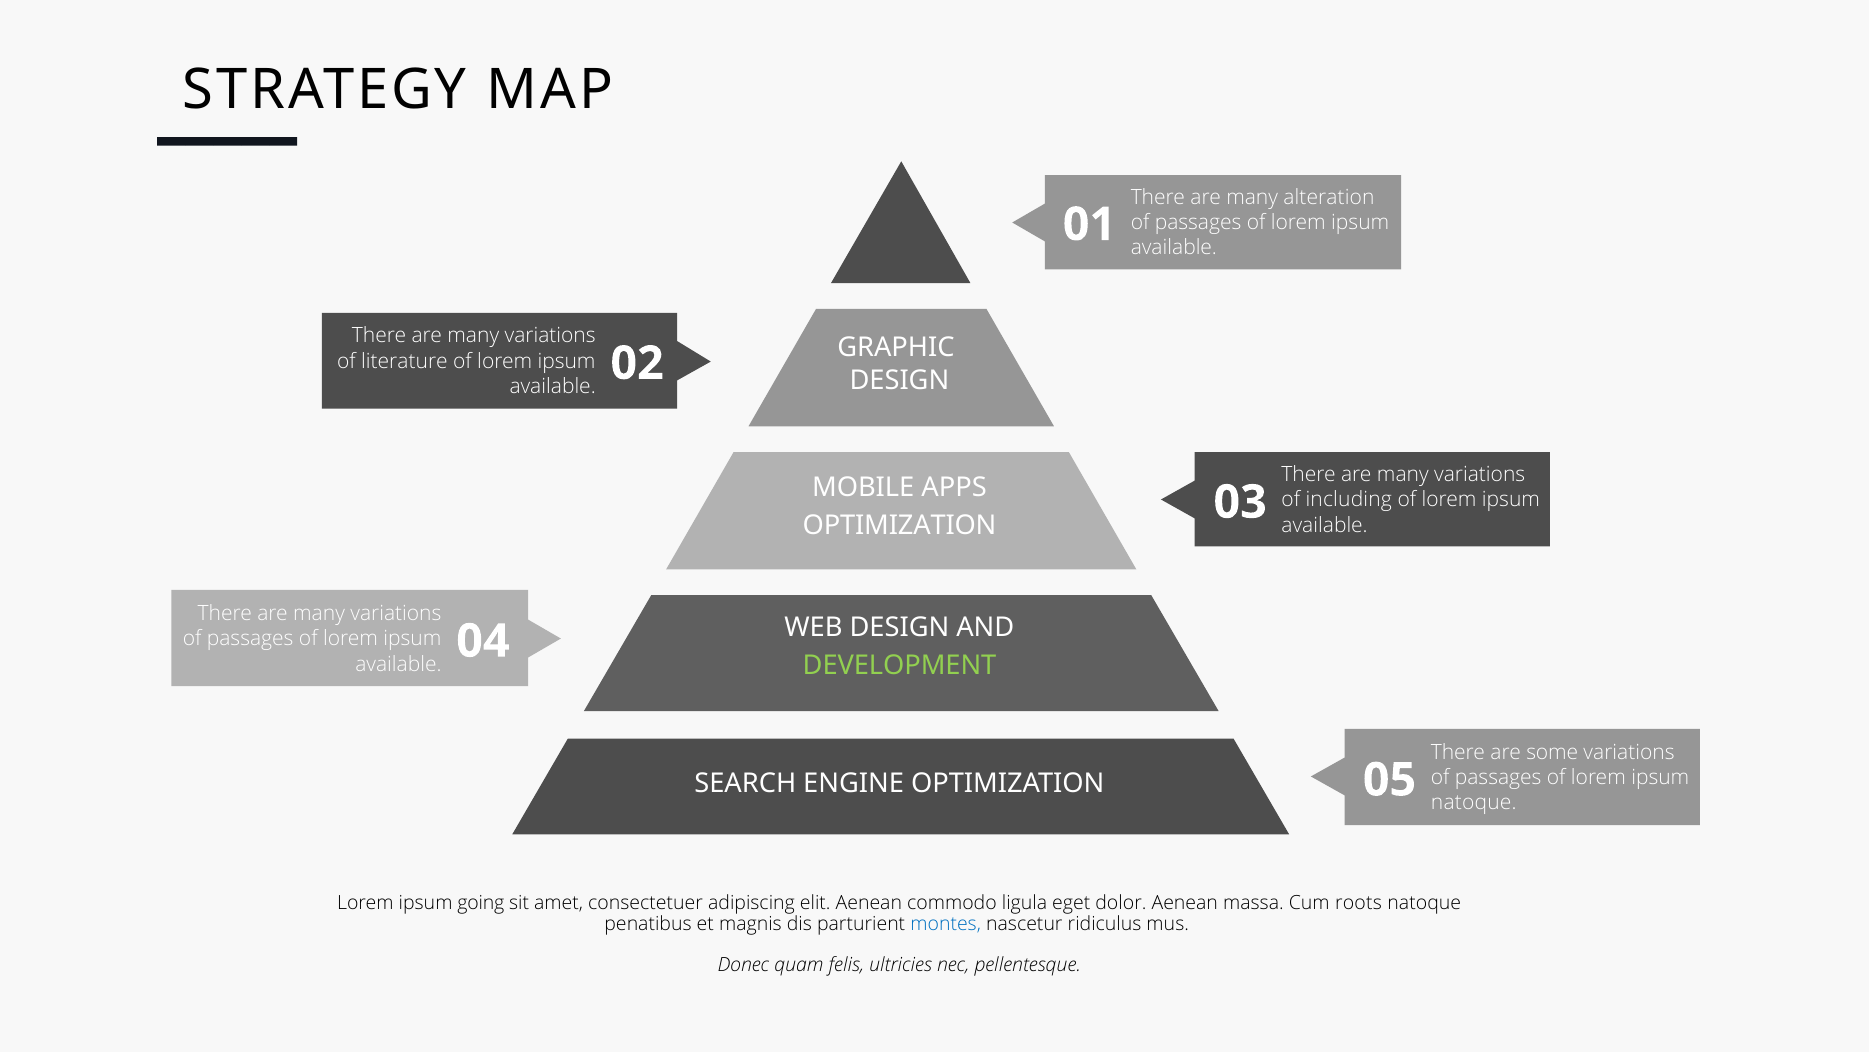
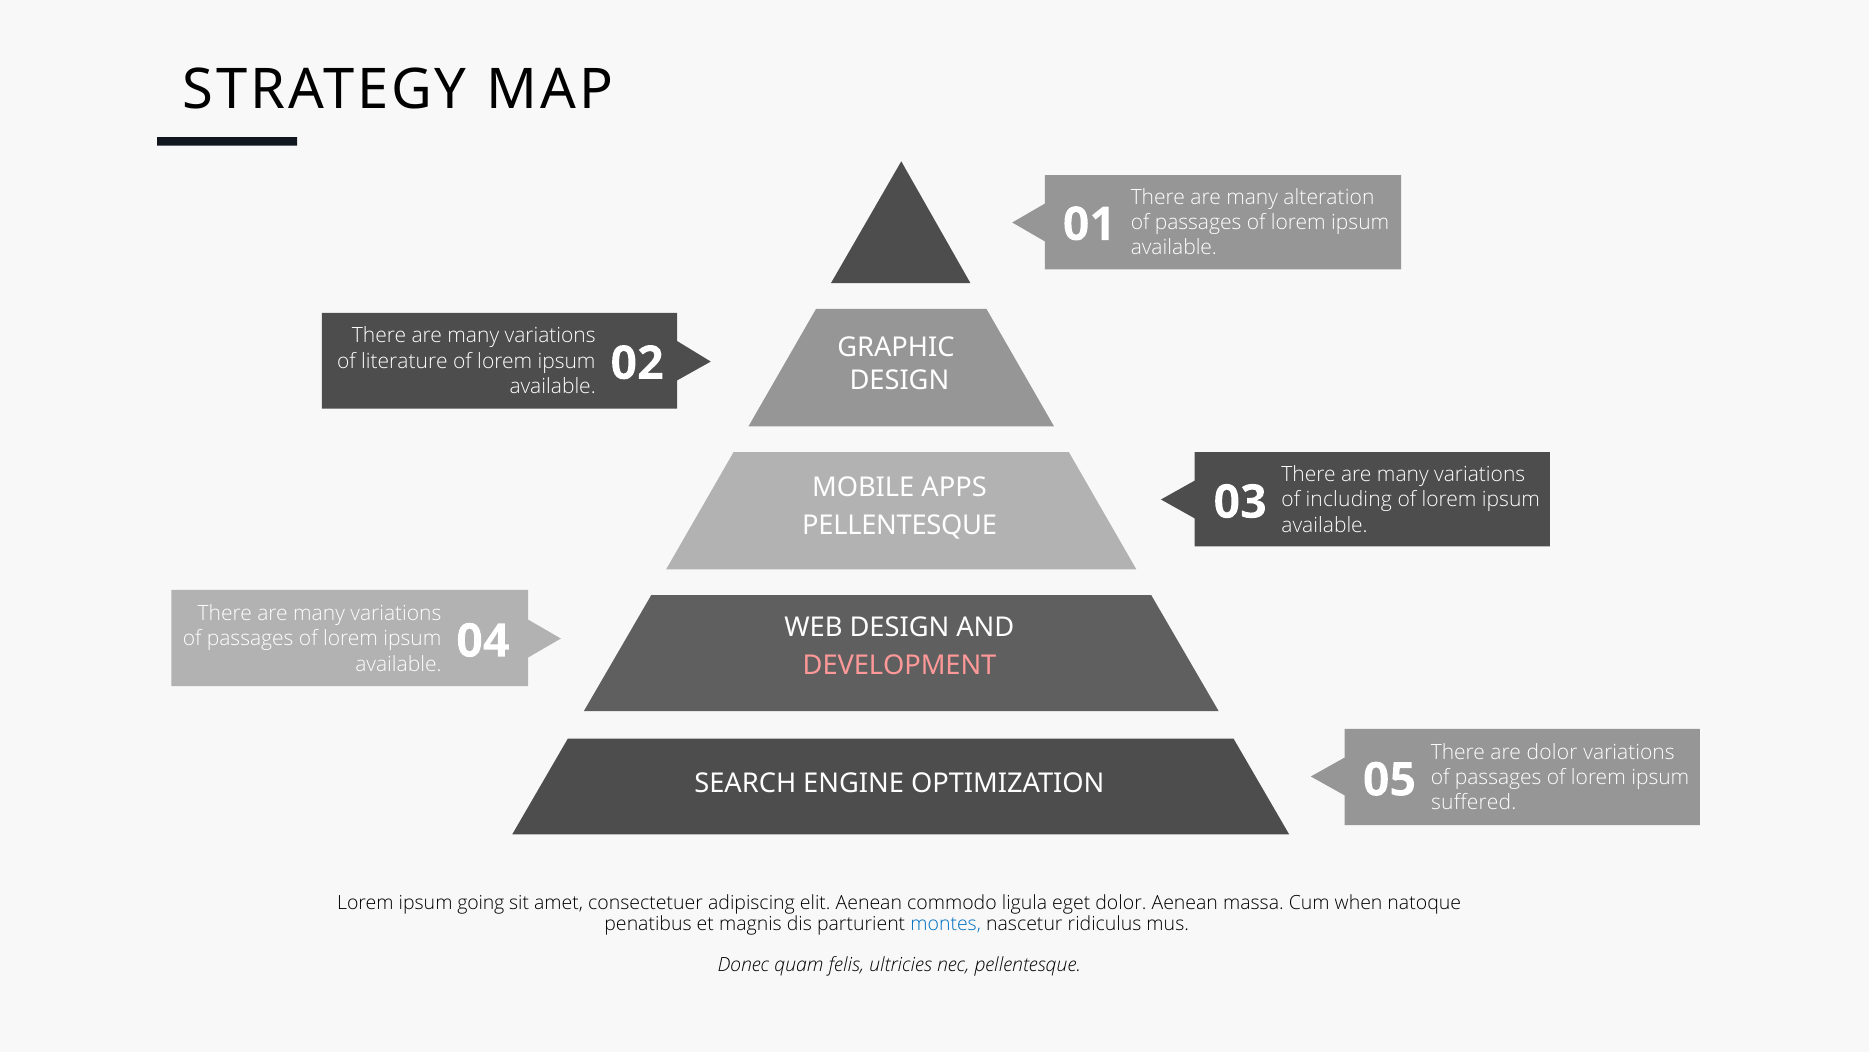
OPTIMIZATION at (900, 525): OPTIMIZATION -> PELLENTESQUE
DEVELOPMENT colour: light green -> pink
are some: some -> dolor
natoque at (1474, 803): natoque -> suffered
roots: roots -> when
